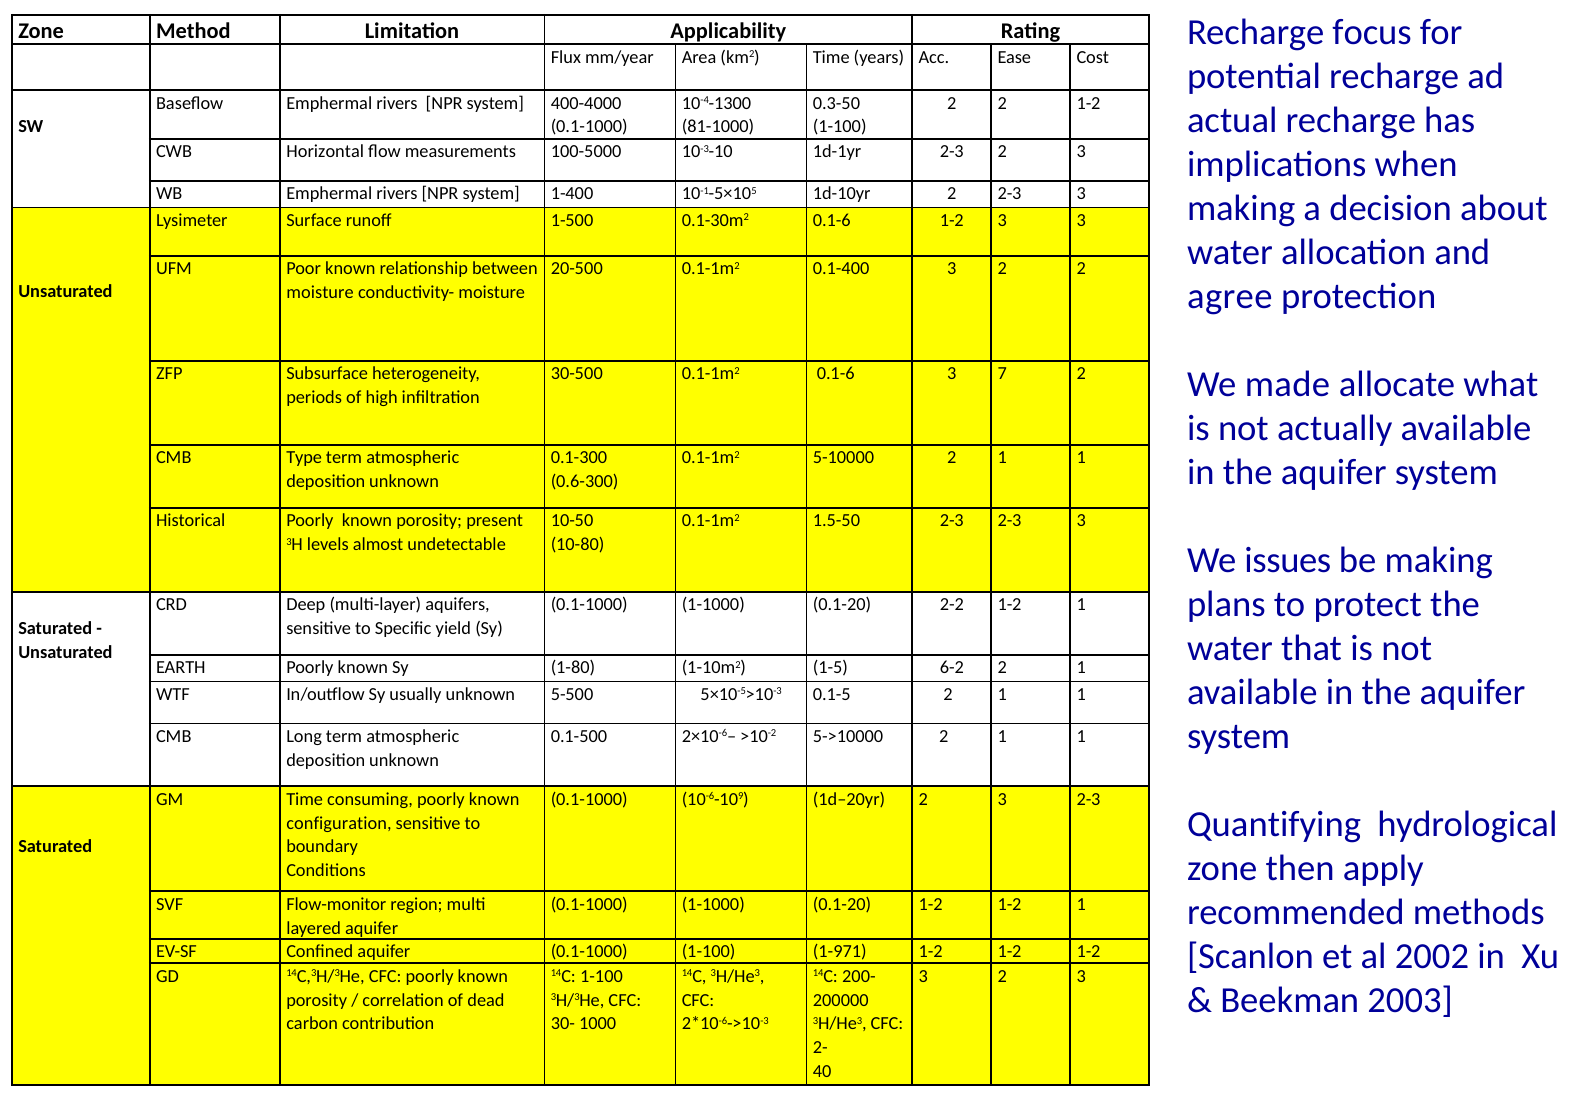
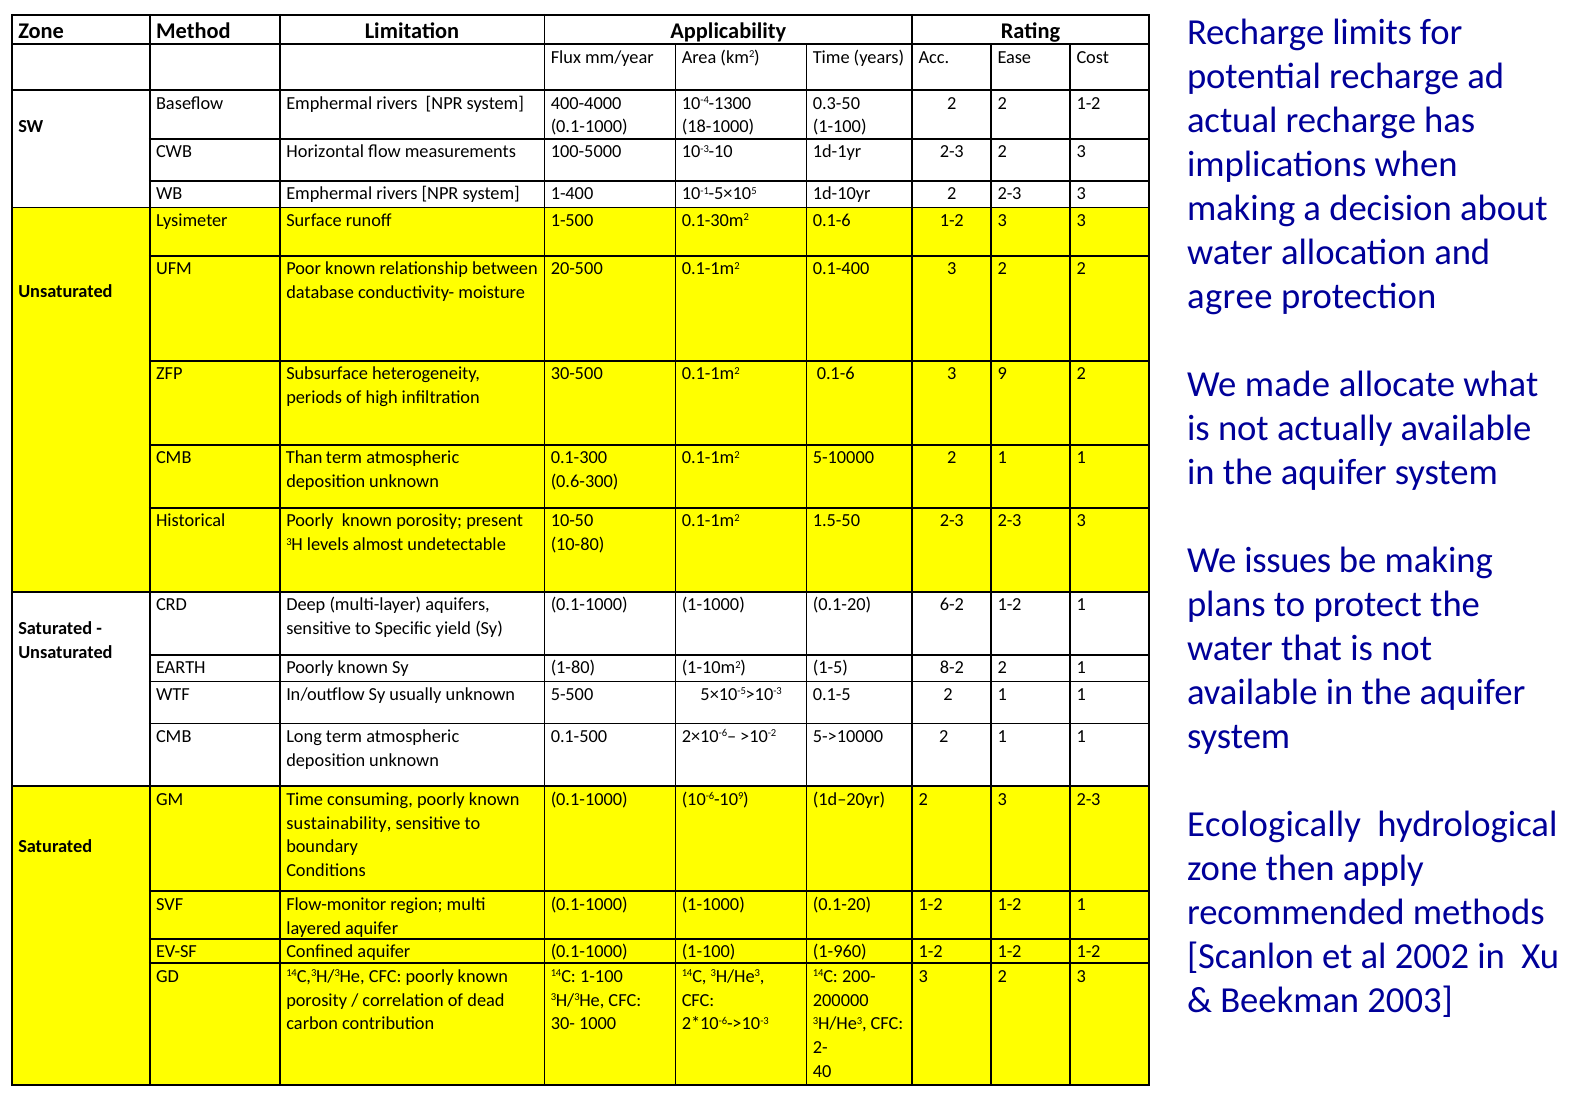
focus: focus -> limits
81-1000: 81-1000 -> 18-1000
moisture at (320, 293): moisture -> database
7: 7 -> 9
Type: Type -> Than
2-2: 2-2 -> 6-2
6-2: 6-2 -> 8-2
Quantifying: Quantifying -> Ecologically
configuration: configuration -> sustainability
1-971: 1-971 -> 1-960
